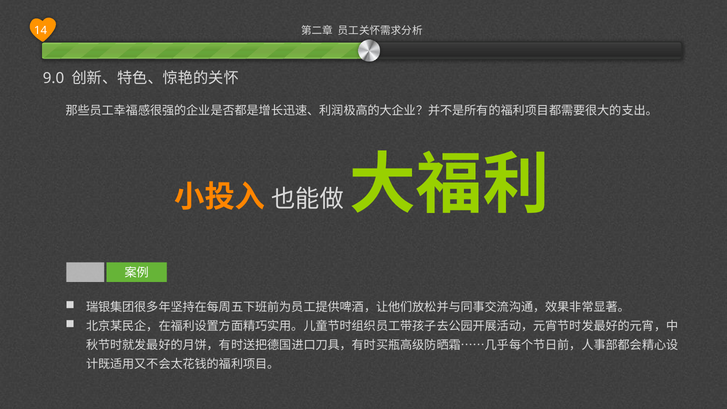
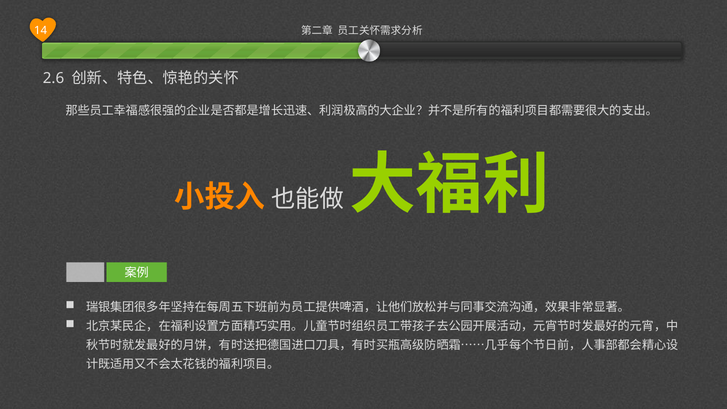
9.0: 9.0 -> 2.6
